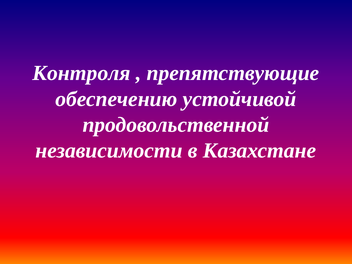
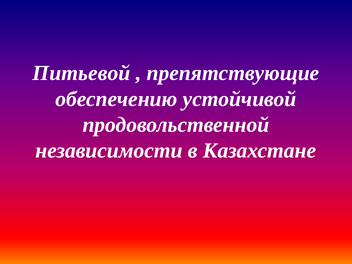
Контроля: Контроля -> Питьевой
